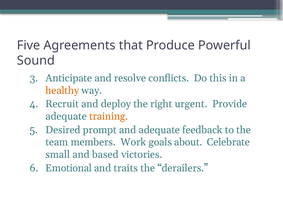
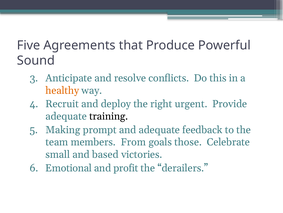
training colour: orange -> black
Desired: Desired -> Making
Work: Work -> From
about: about -> those
traits: traits -> profit
